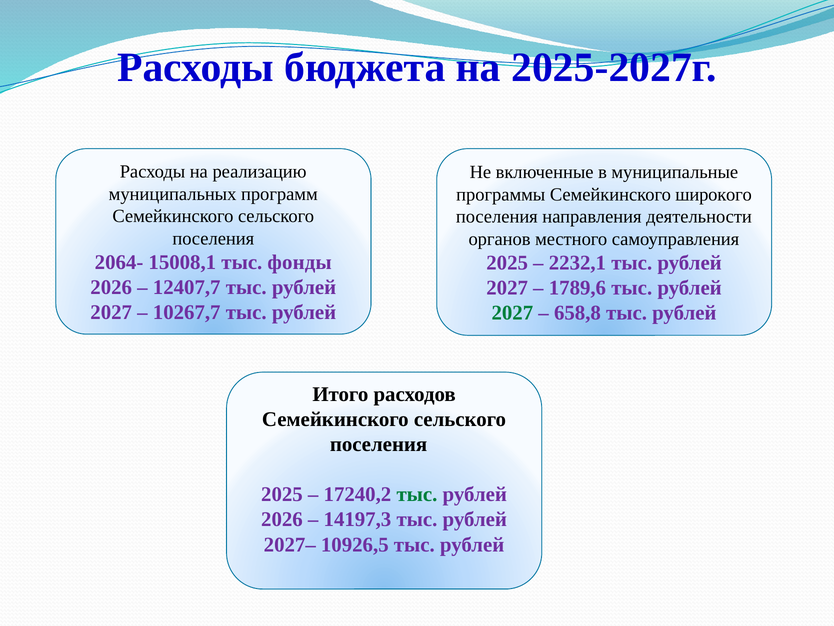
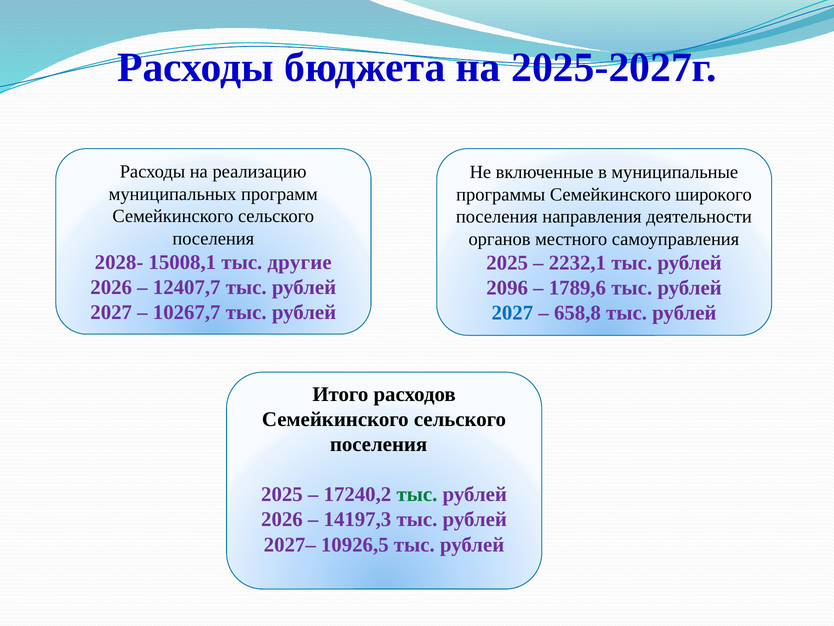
2064-: 2064- -> 2028-
фонды: фонды -> другие
2027 at (507, 288): 2027 -> 2096
2027 at (512, 313) colour: green -> blue
